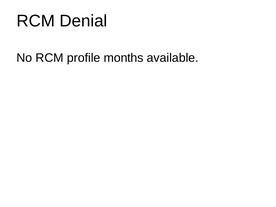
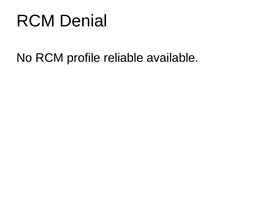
months: months -> reliable
